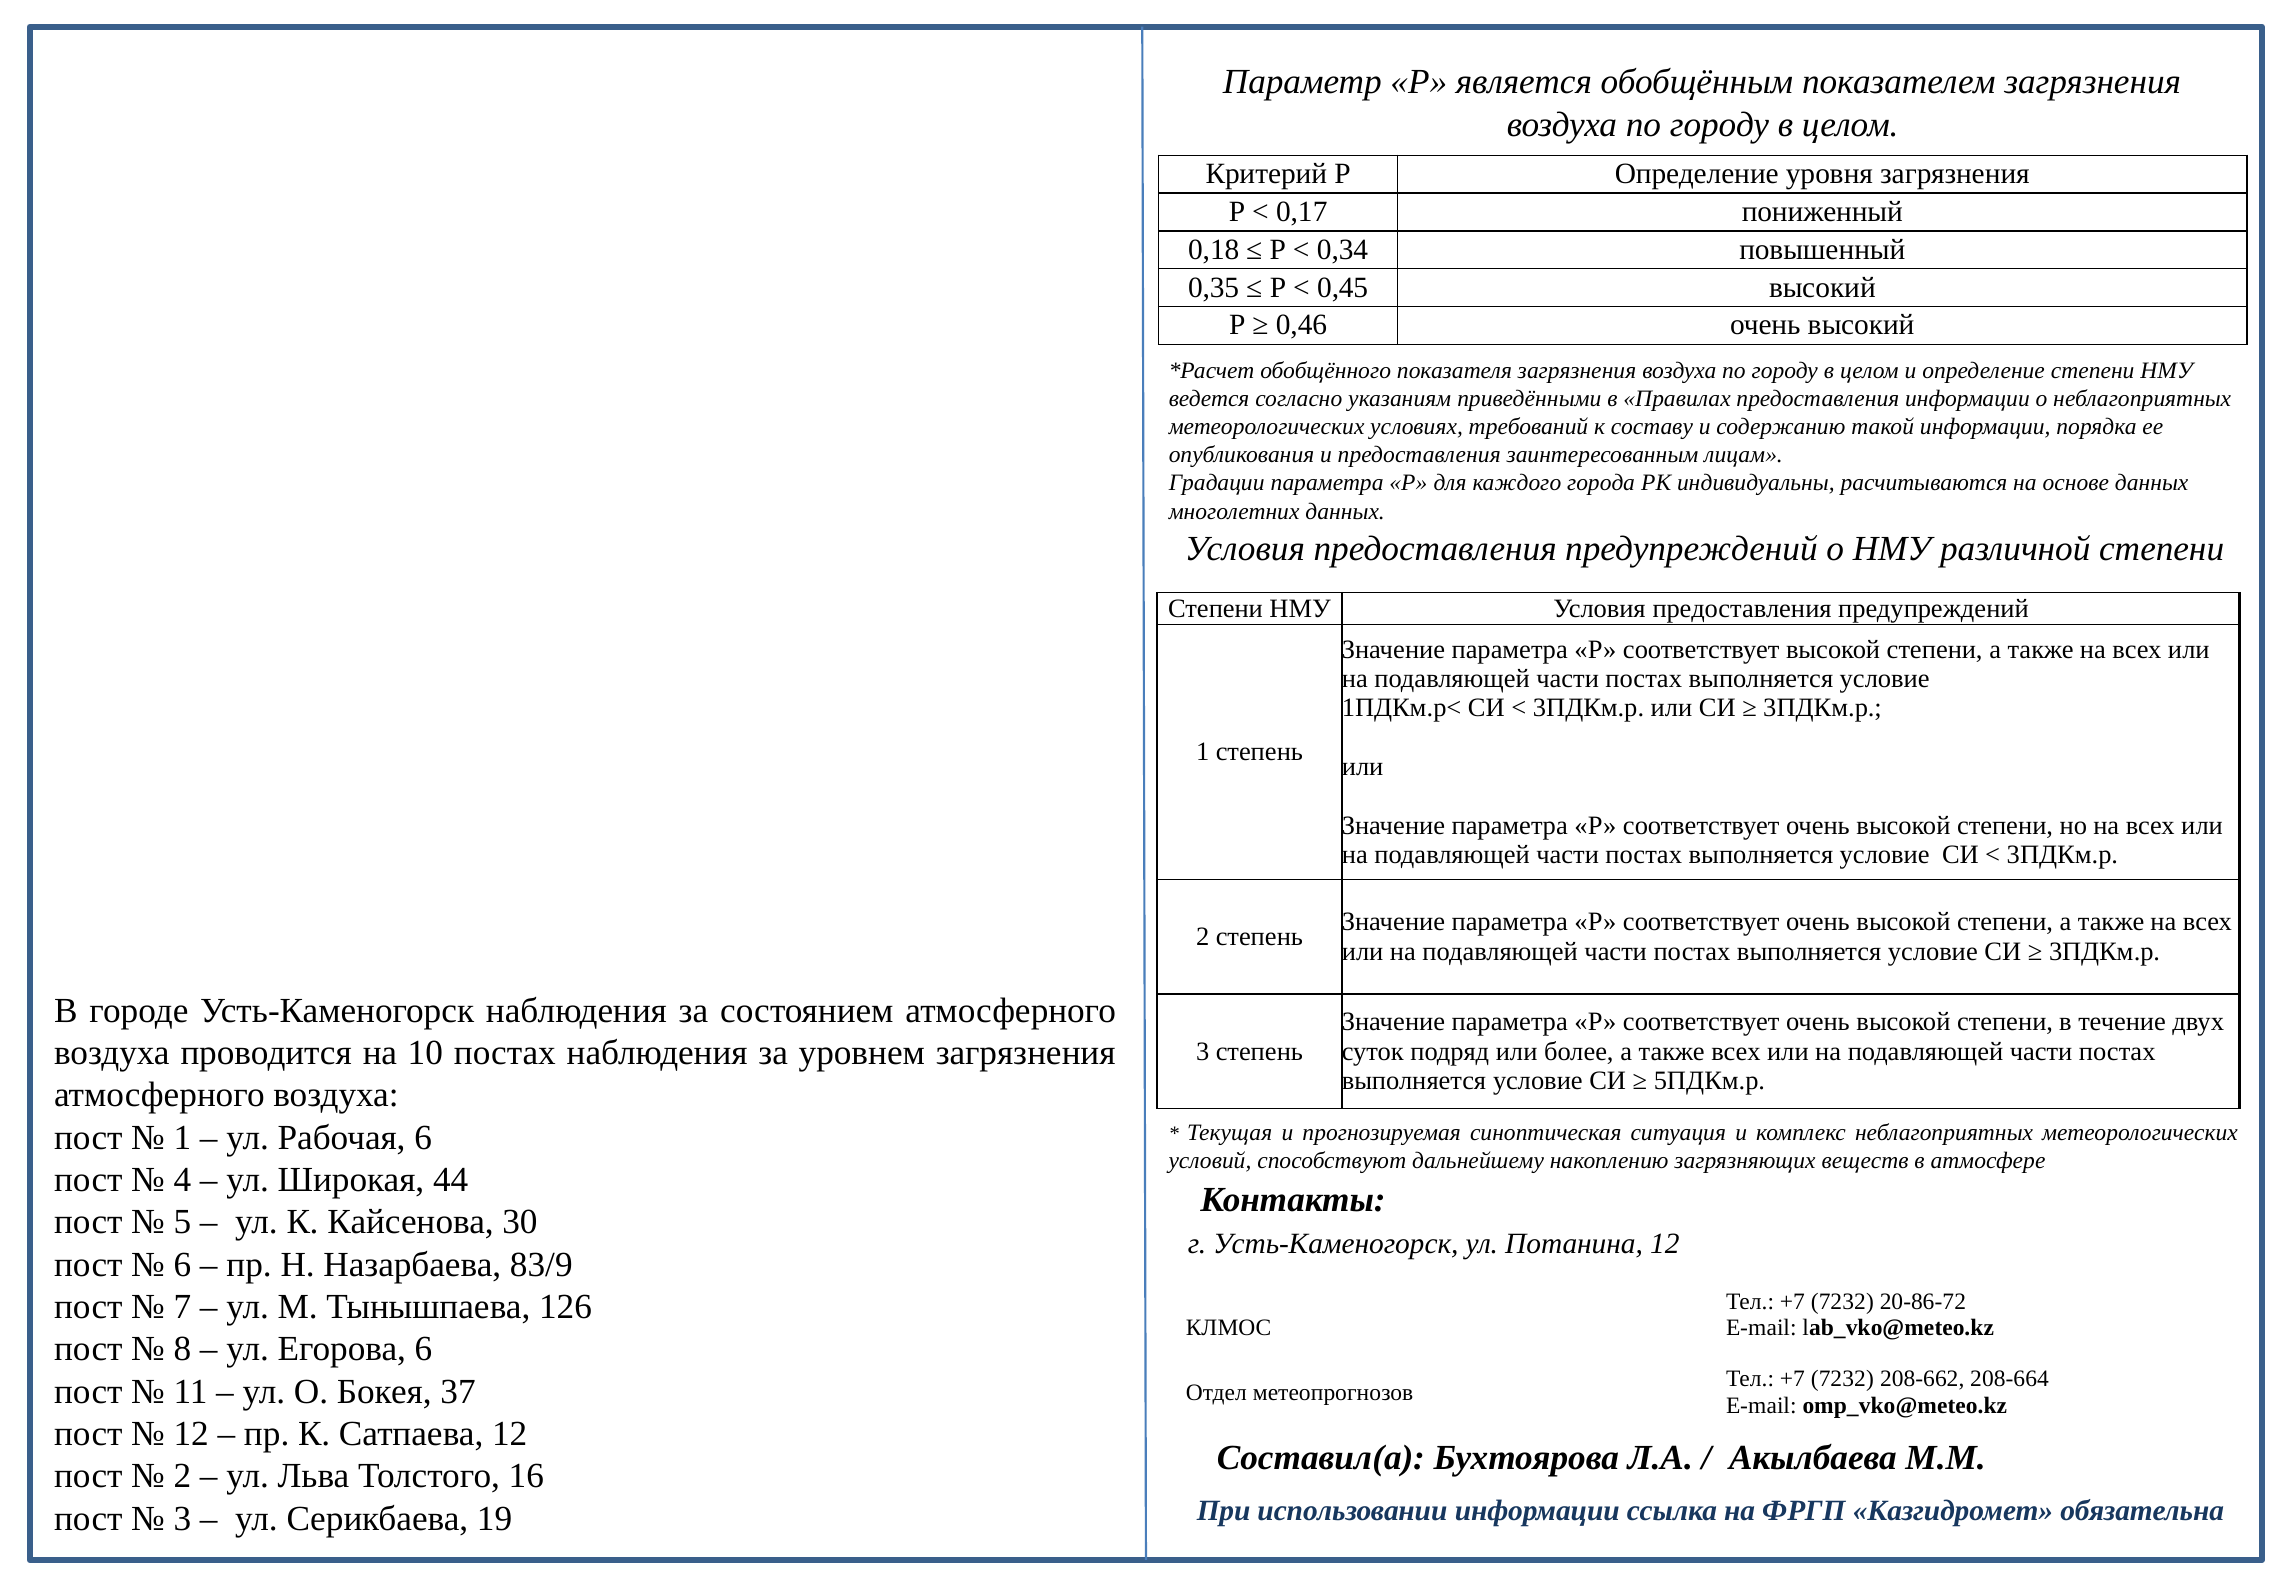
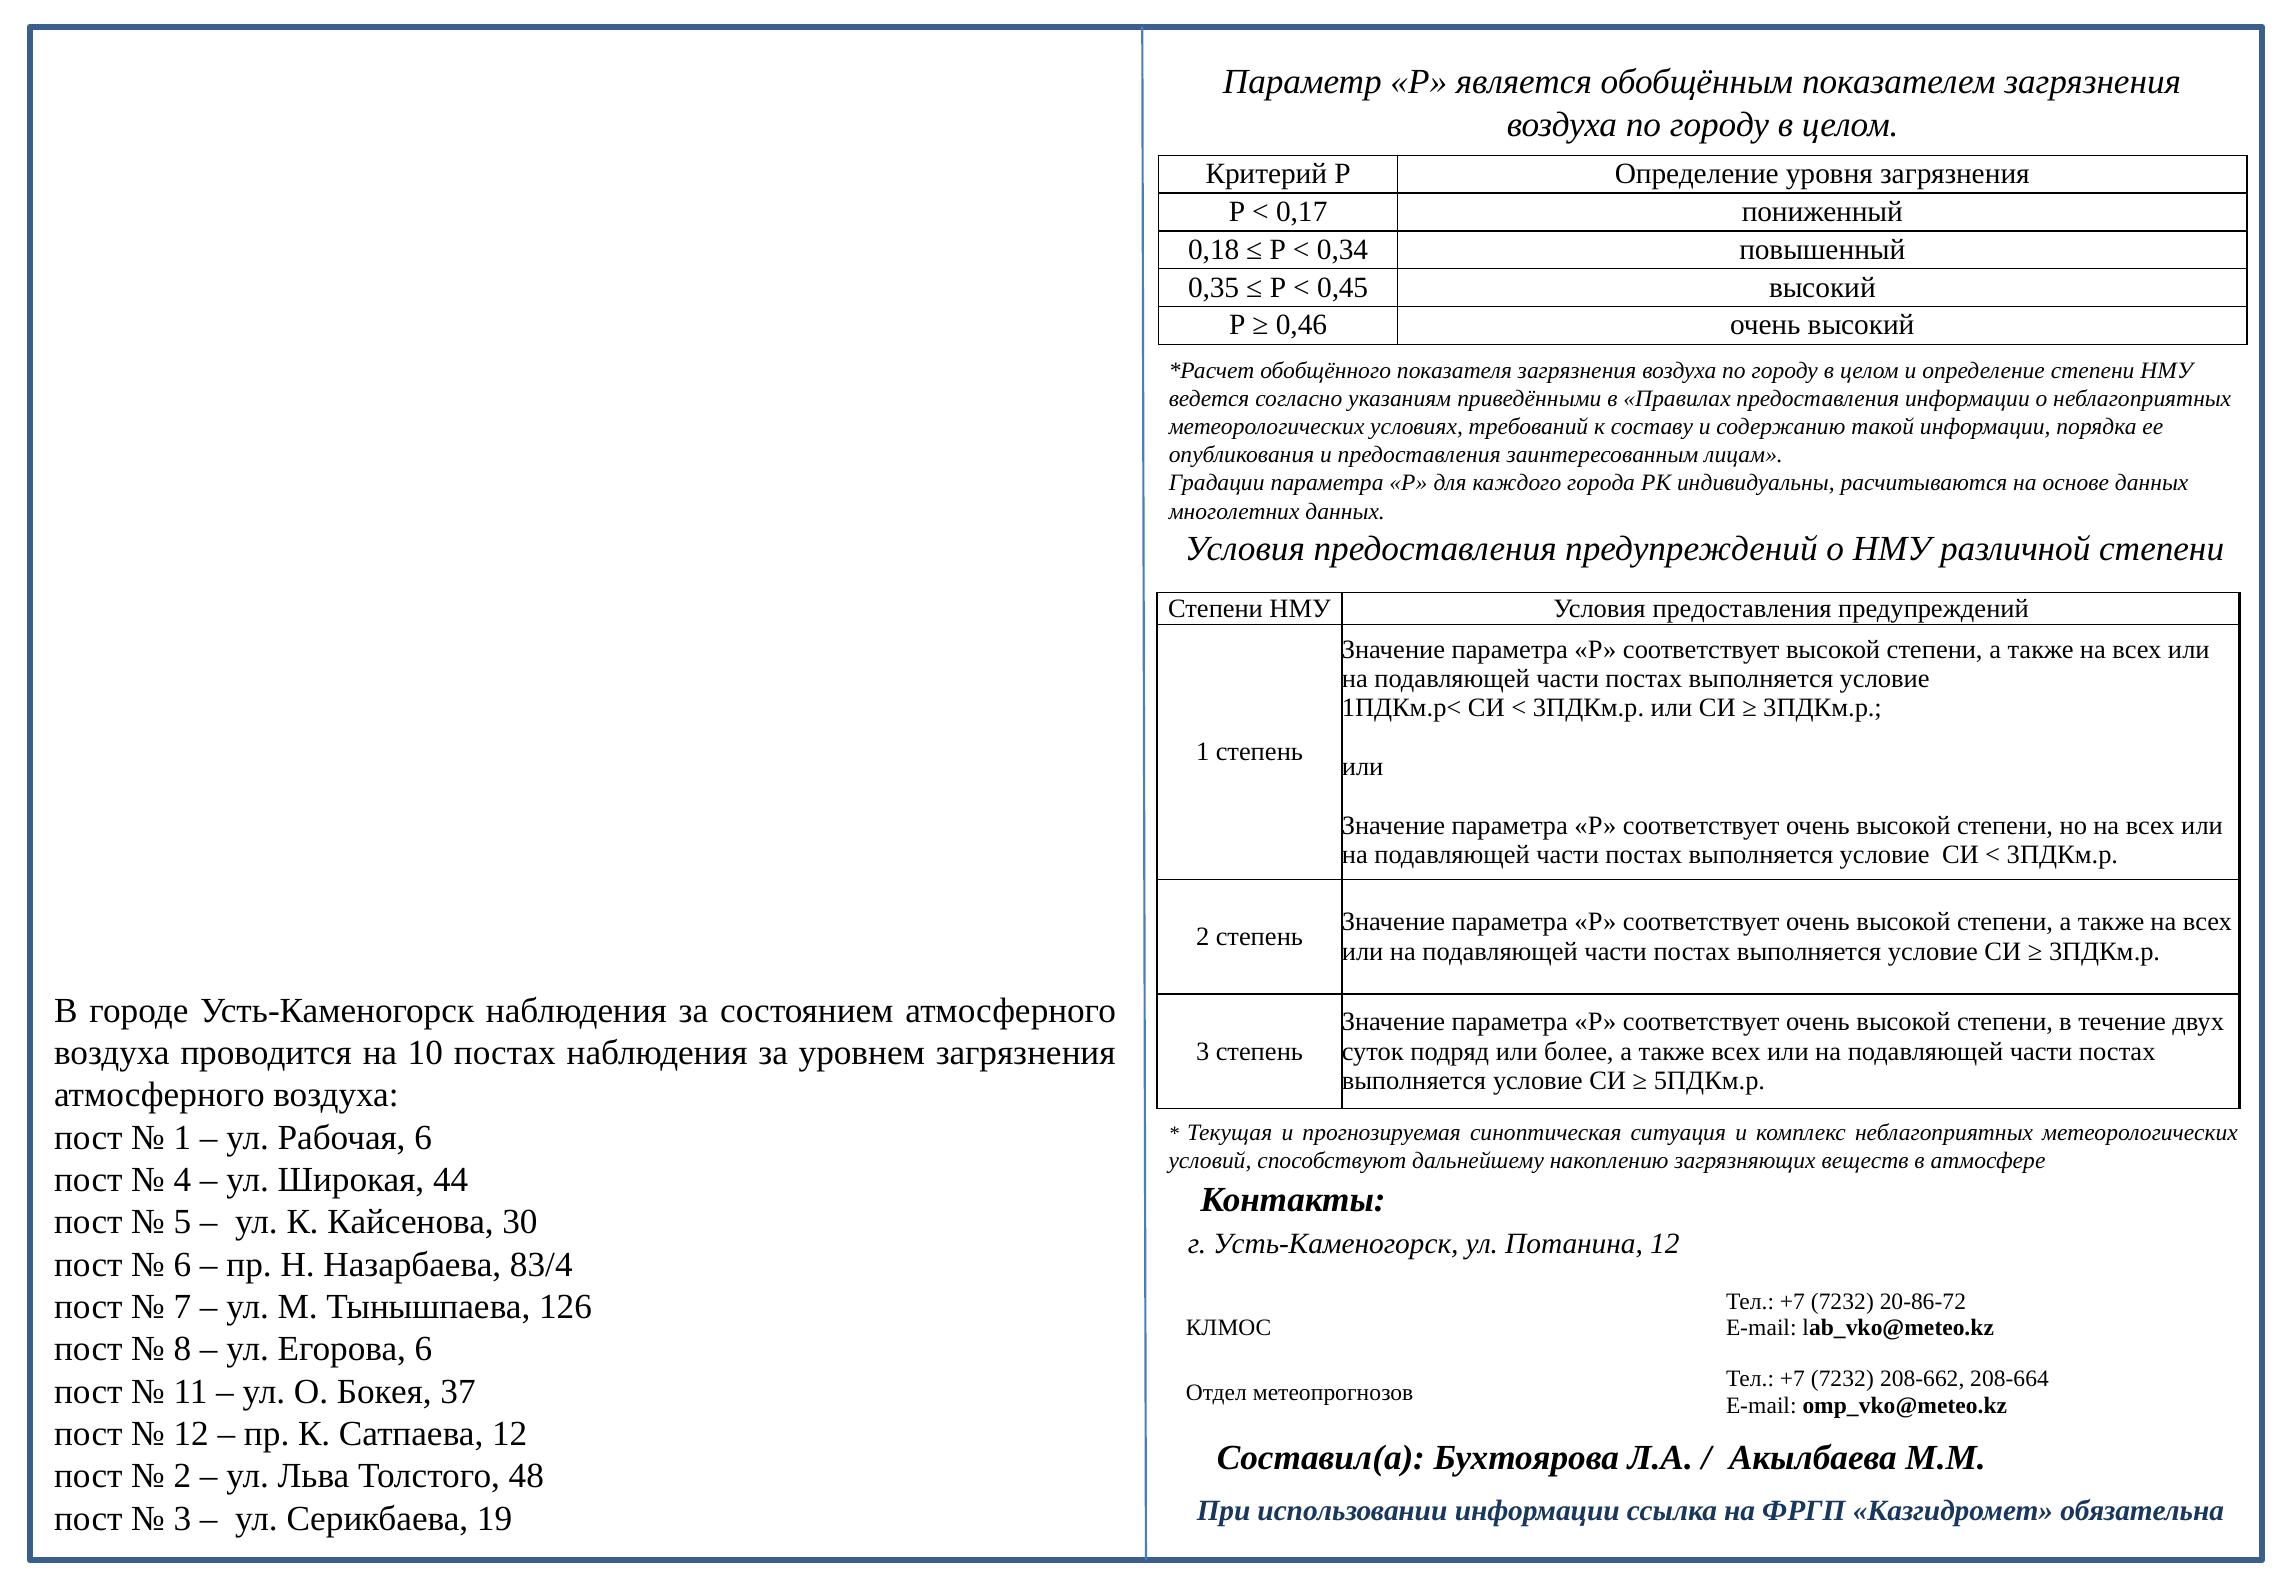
83/9: 83/9 -> 83/4
16: 16 -> 48
